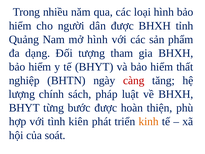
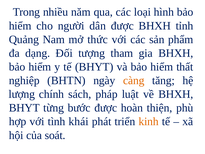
mở hình: hình -> thức
càng colour: red -> orange
kiên: kiên -> khái
